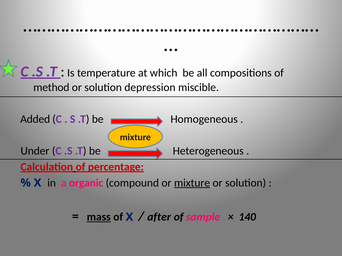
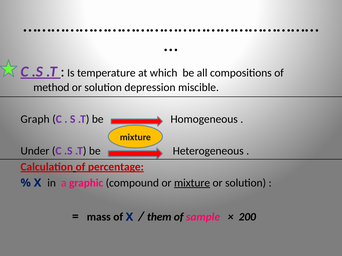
Added: Added -> Graph
organic: organic -> graphic
mass underline: present -> none
after: after -> them
140: 140 -> 200
